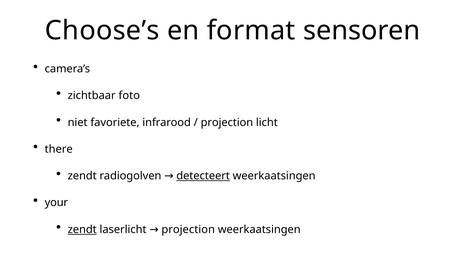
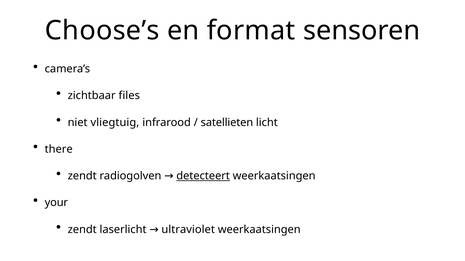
foto: foto -> files
favoriete: favoriete -> vliegtuig
projection at (227, 123): projection -> satellieten
zendt at (82, 230) underline: present -> none
laserlicht projection: projection -> ultraviolet
